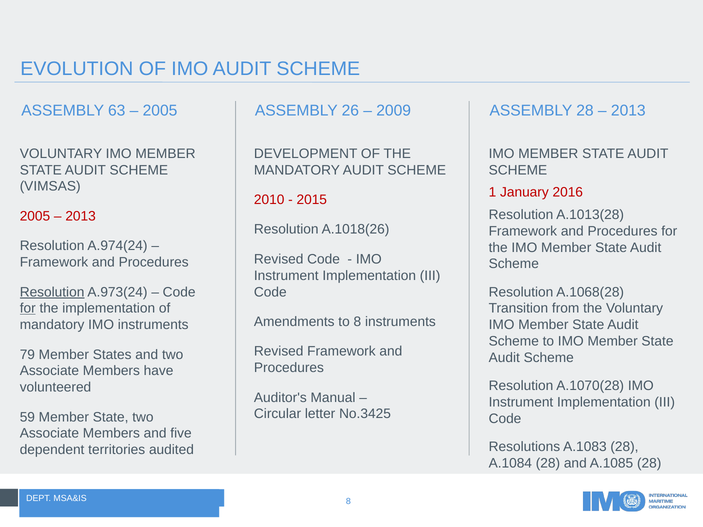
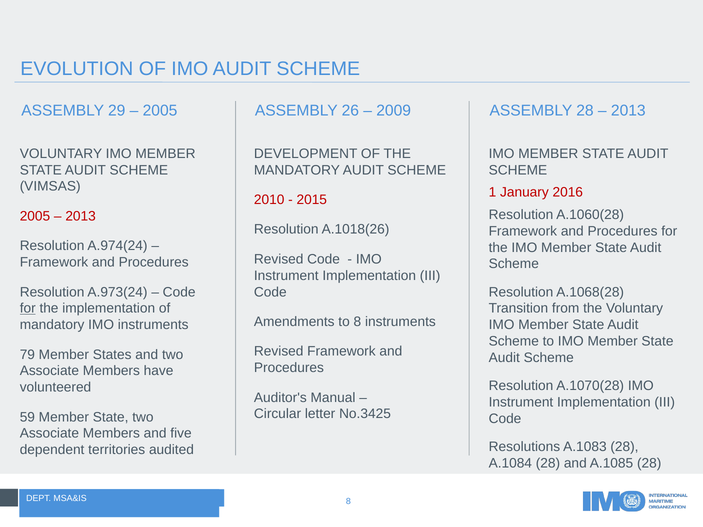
63: 63 -> 29
A.1013(28: A.1013(28 -> A.1060(28
Resolution at (52, 292) underline: present -> none
